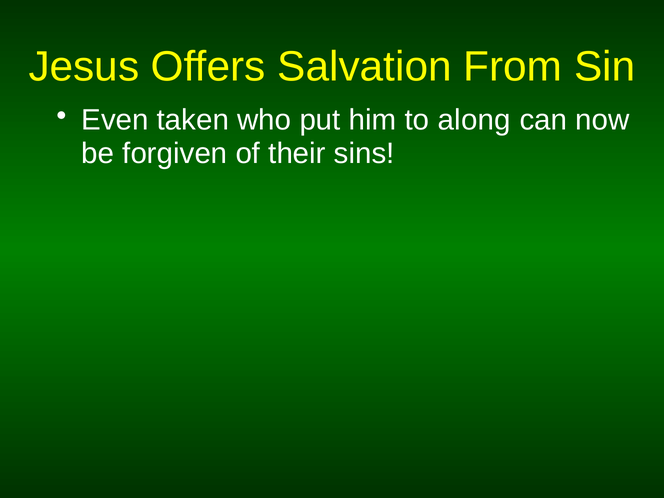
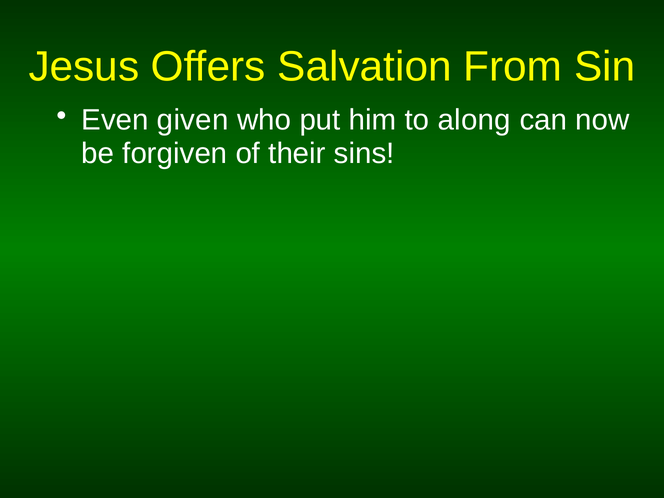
taken: taken -> given
